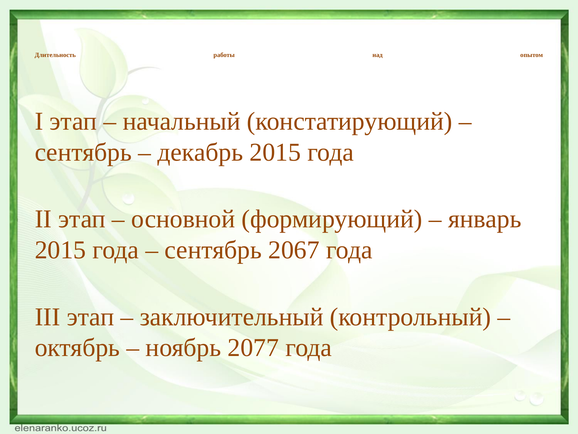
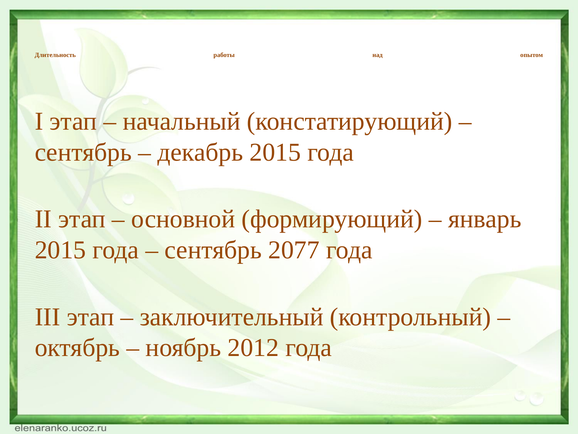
2067: 2067 -> 2077
2077: 2077 -> 2012
